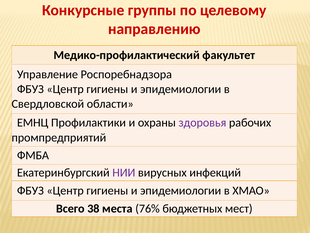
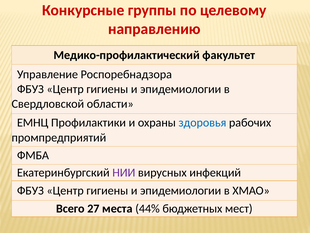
здоровья colour: purple -> blue
38: 38 -> 27
76%: 76% -> 44%
